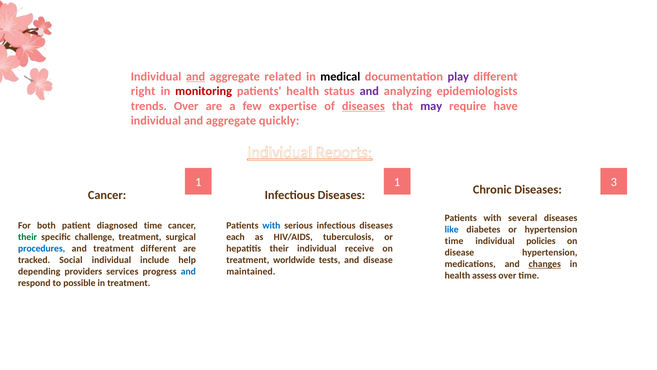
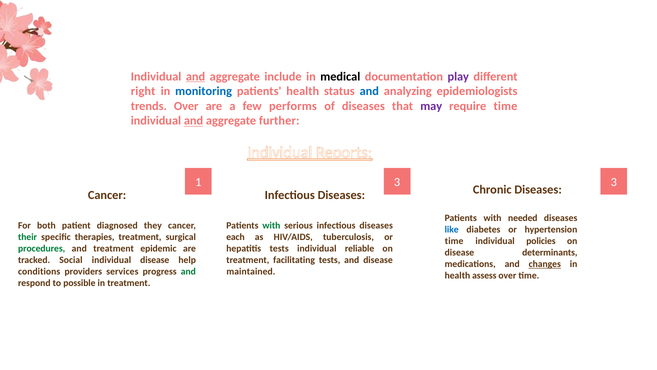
related: related -> include
monitoring colour: red -> blue
and at (369, 91) colour: purple -> blue
expertise: expertise -> performs
diseases at (363, 106) underline: present -> none
require have: have -> time
and at (194, 121) underline: none -> present
quickly: quickly -> further
1 1: 1 -> 3
several: several -> needed
diagnosed time: time -> they
with at (271, 225) colour: blue -> green
challenge: challenge -> therapies
procedures colour: blue -> green
treatment different: different -> epidemic
hepatitis their: their -> tests
receive: receive -> reliable
disease hypertension: hypertension -> determinants
individual include: include -> disease
worldwide: worldwide -> facilitating
depending: depending -> conditions
and at (188, 271) colour: blue -> green
